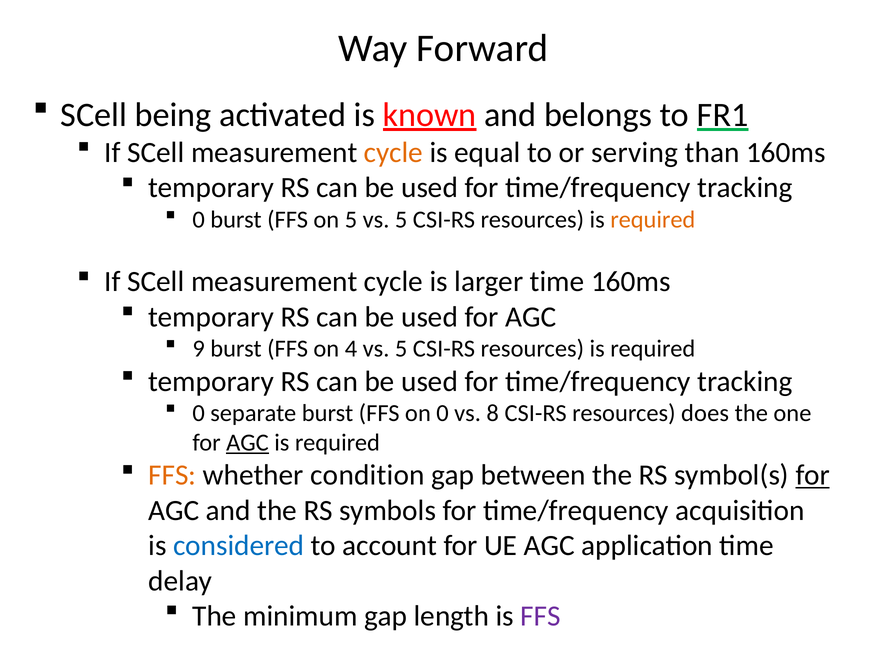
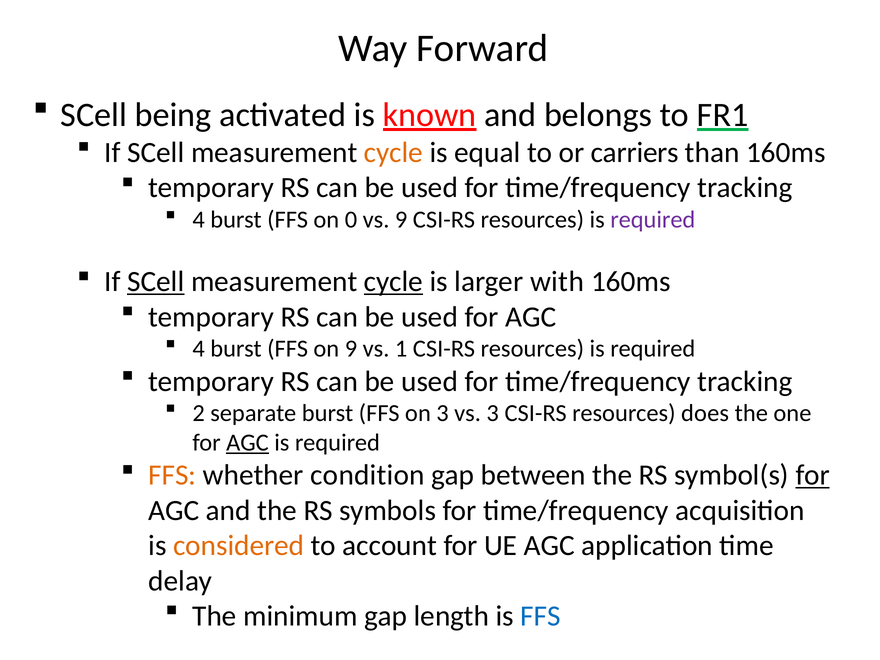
serving: serving -> carriers
0 at (199, 220): 0 -> 4
on 5: 5 -> 0
5 at (401, 220): 5 -> 9
required at (653, 220) colour: orange -> purple
SCell at (156, 282) underline: none -> present
cycle at (393, 282) underline: none -> present
larger time: time -> with
9 at (199, 349): 9 -> 4
on 4: 4 -> 9
5 at (401, 349): 5 -> 1
0 at (199, 413): 0 -> 2
on 0: 0 -> 3
vs 8: 8 -> 3
considered colour: blue -> orange
FFS at (540, 616) colour: purple -> blue
